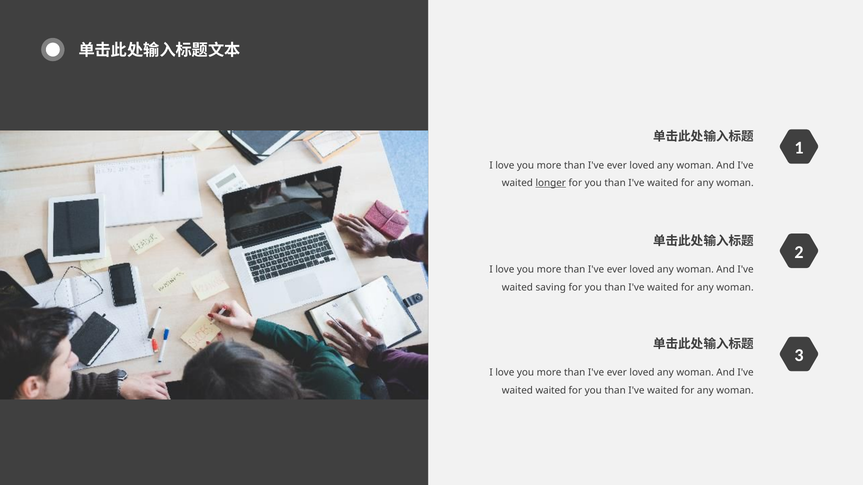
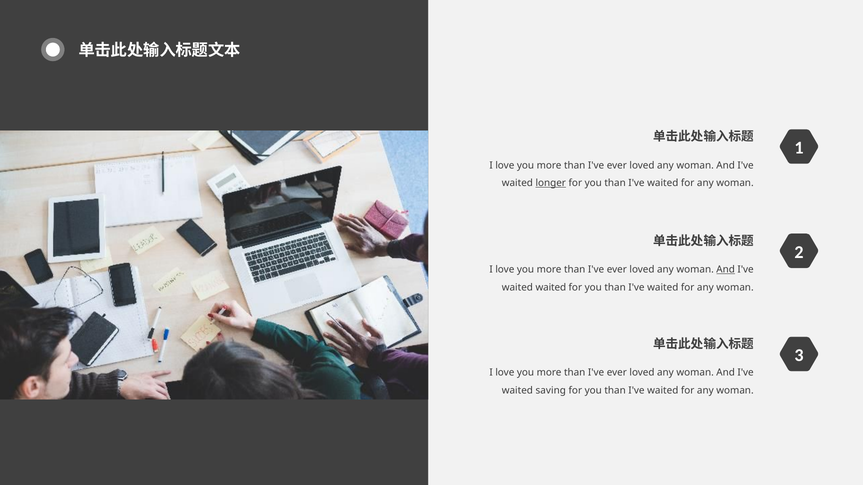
And at (726, 270) underline: none -> present
waited saving: saving -> waited
waited waited: waited -> saving
